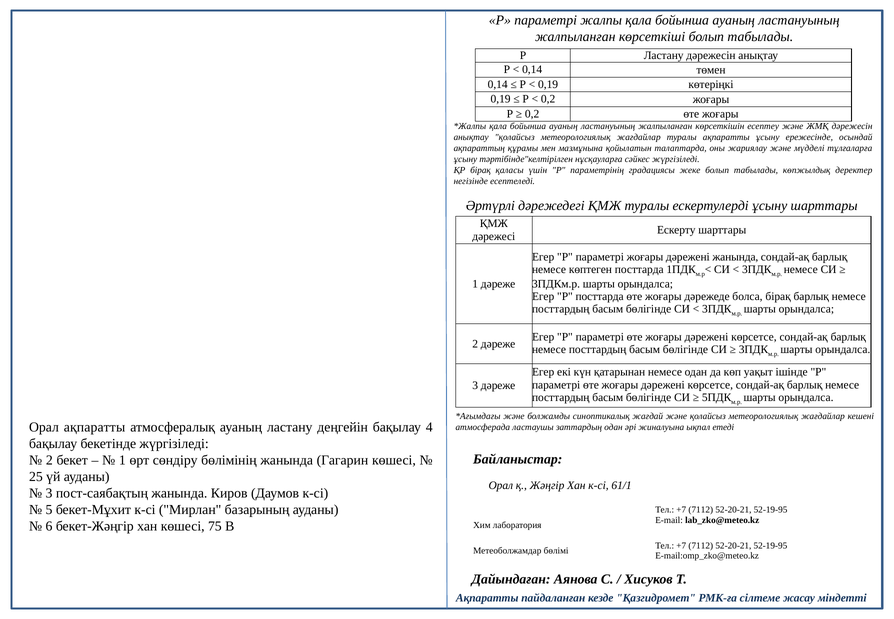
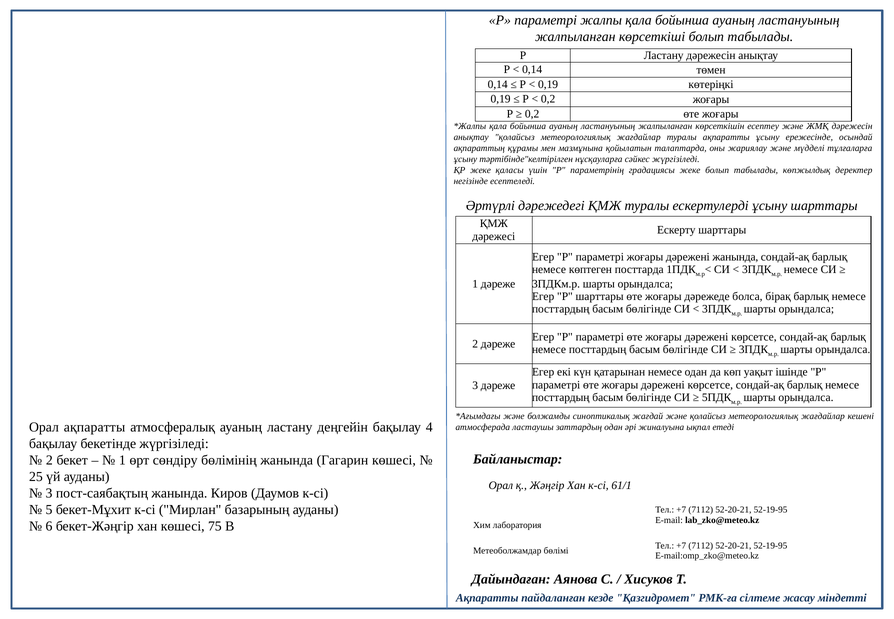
ҚР бірақ: бірақ -> жеке
P посттарда: посттарда -> шарттары
